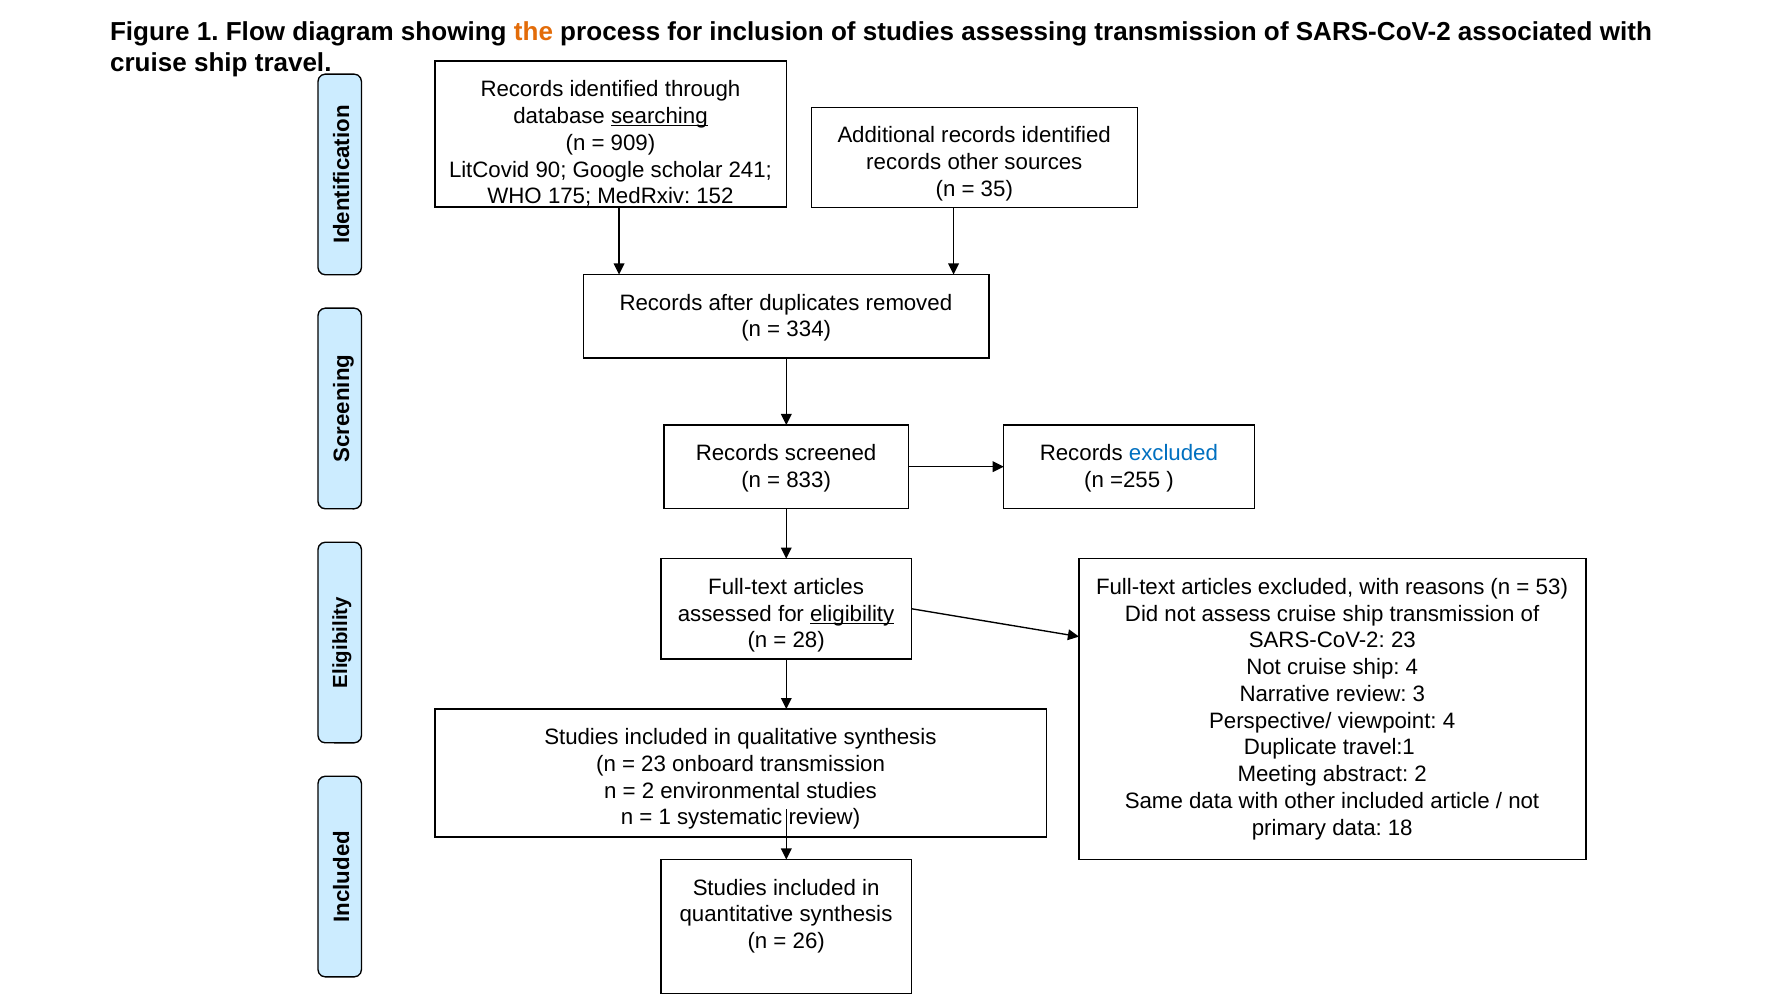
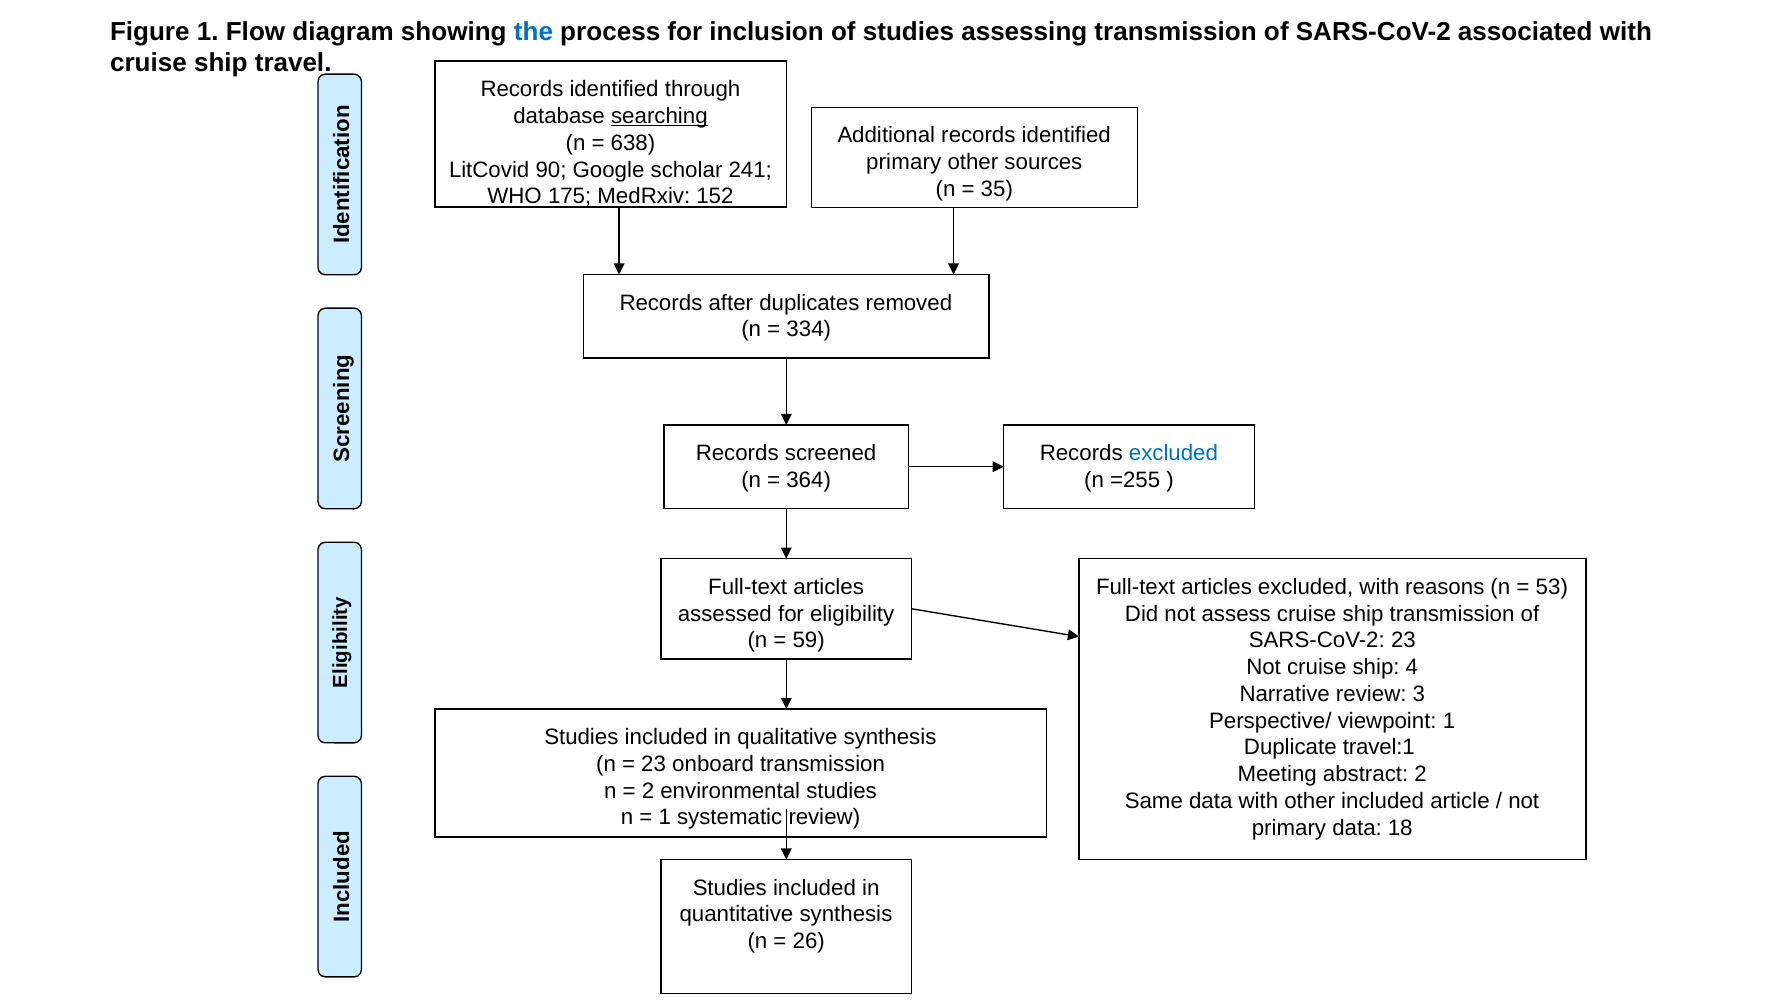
the colour: orange -> blue
909: 909 -> 638
records at (904, 162): records -> primary
833: 833 -> 364
eligibility underline: present -> none
28: 28 -> 59
viewpoint 4: 4 -> 1
